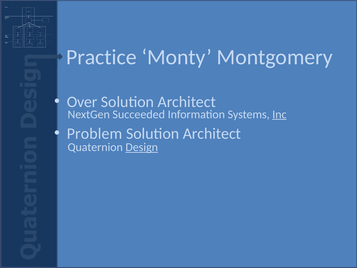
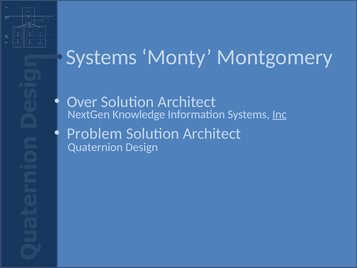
Practice at (101, 57): Practice -> Systems
Succeeded: Succeeded -> Knowledge
Design underline: present -> none
